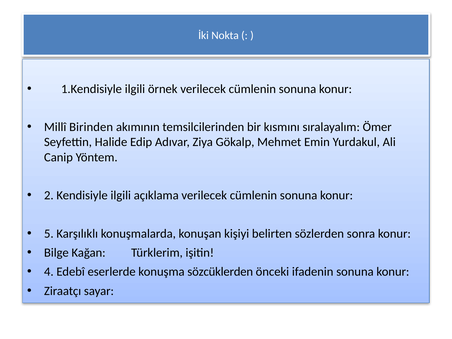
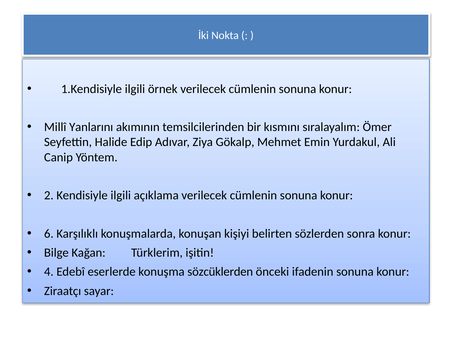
Birinden: Birinden -> Yanlarını
5: 5 -> 6
